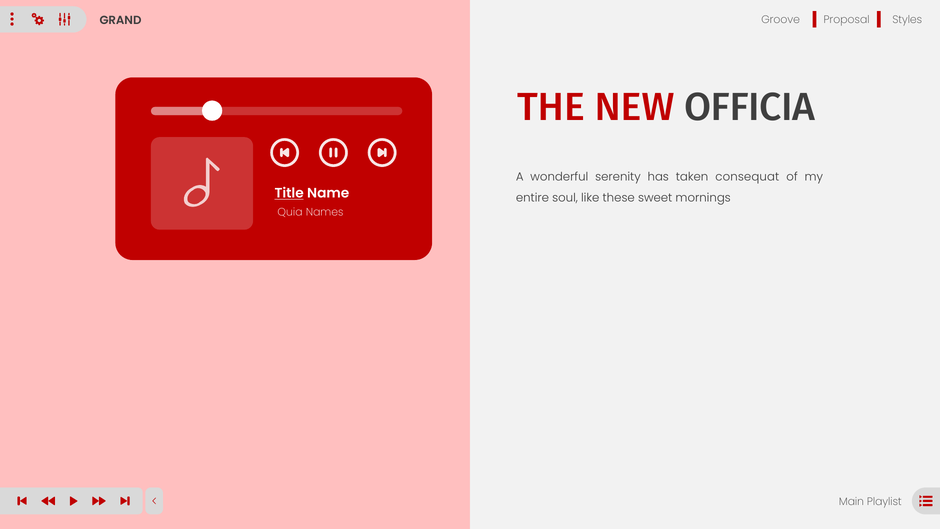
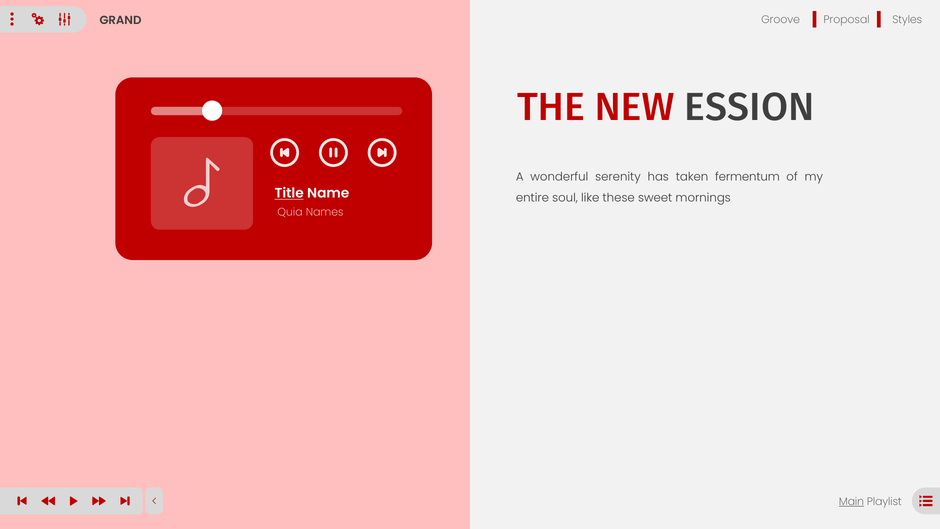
OFFICIA: OFFICIA -> ESSION
consequat: consequat -> fermentum
Main underline: none -> present
